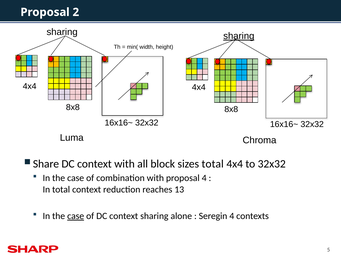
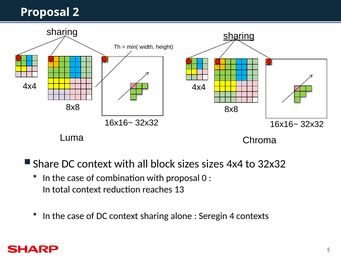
sizes total: total -> sizes
proposal 4: 4 -> 0
case at (76, 216) underline: present -> none
